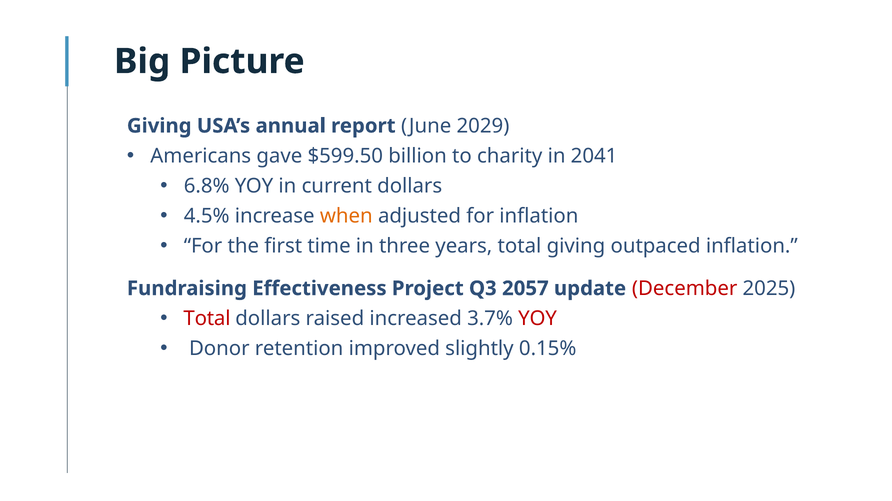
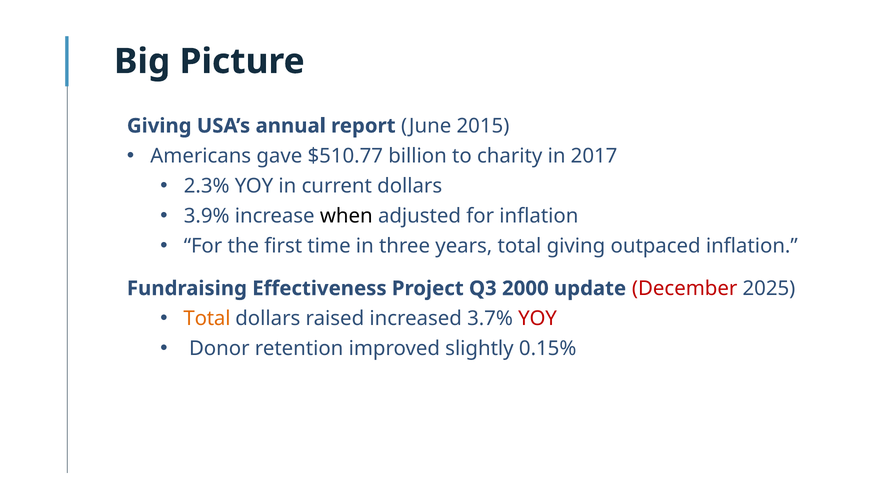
2029: 2029 -> 2015
$599.50: $599.50 -> $510.77
2041: 2041 -> 2017
6.8%: 6.8% -> 2.3%
4.5%: 4.5% -> 3.9%
when colour: orange -> black
2057: 2057 -> 2000
Total at (207, 319) colour: red -> orange
